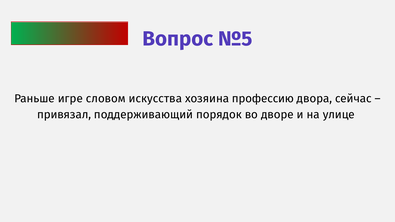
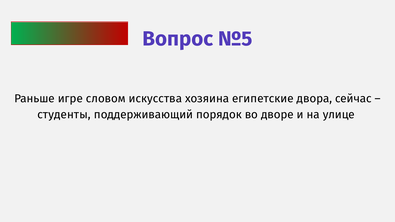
профессию: профессию -> египетские
привязал: привязал -> студенты
